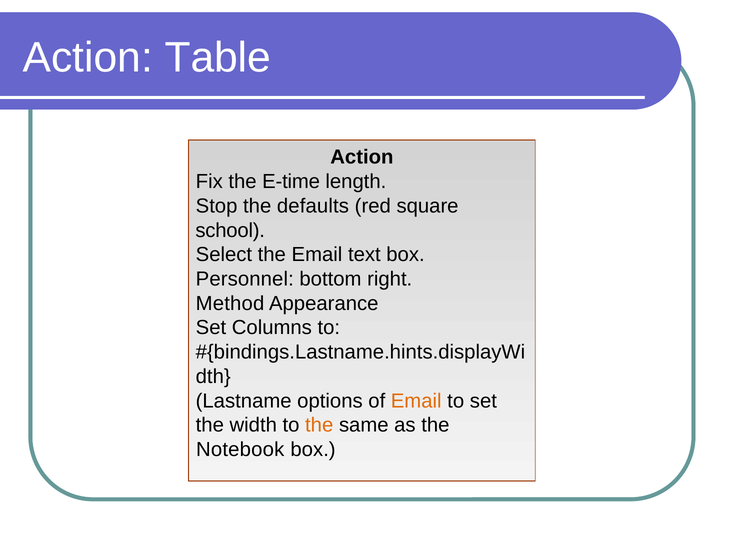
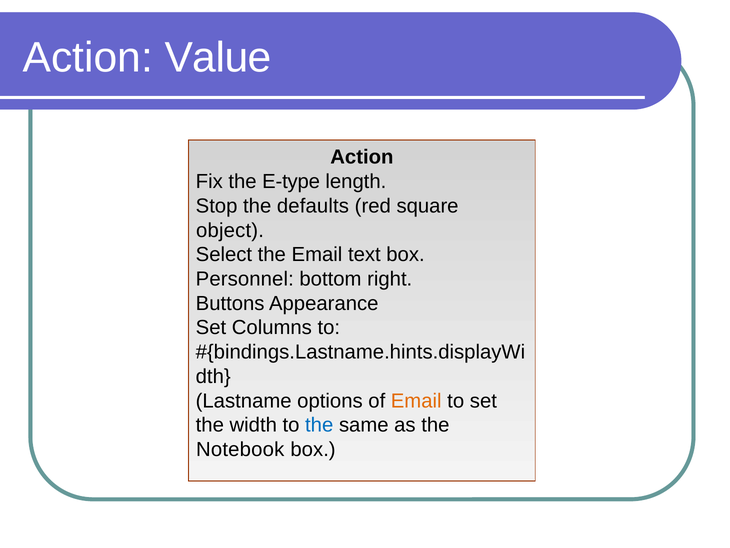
Table: Table -> Value
E-time: E-time -> E-type
school: school -> object
Method: Method -> Buttons
the at (319, 425) colour: orange -> blue
